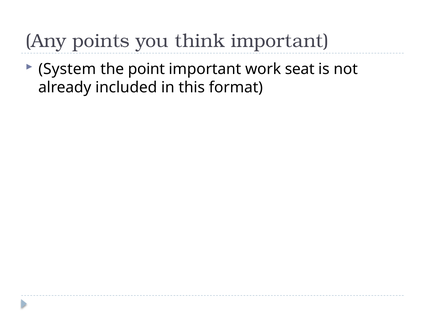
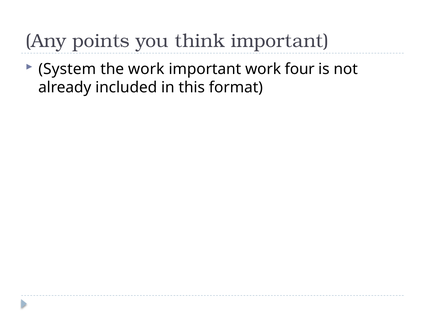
the point: point -> work
seat: seat -> four
